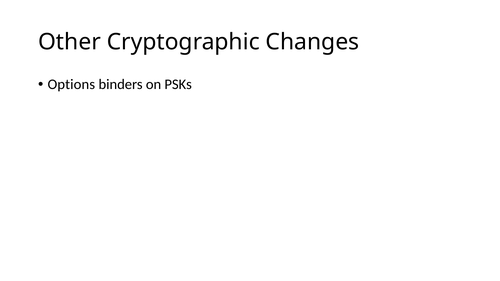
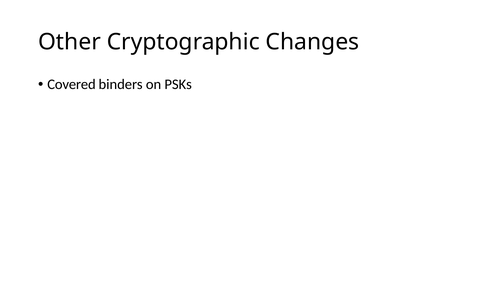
Options: Options -> Covered
